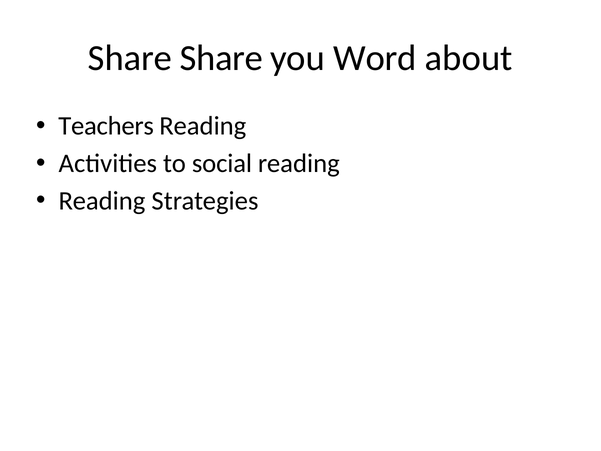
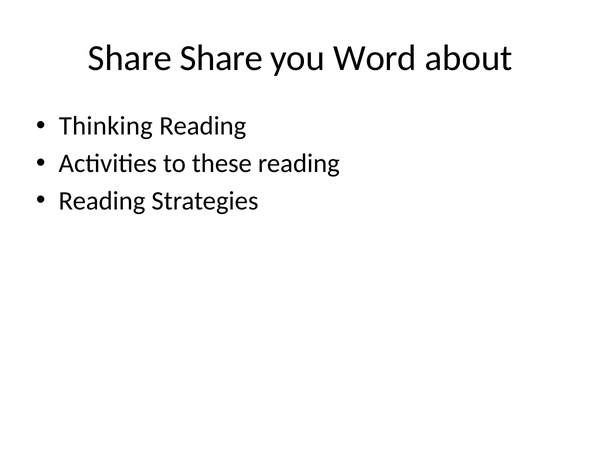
Teachers: Teachers -> Thinking
social: social -> these
